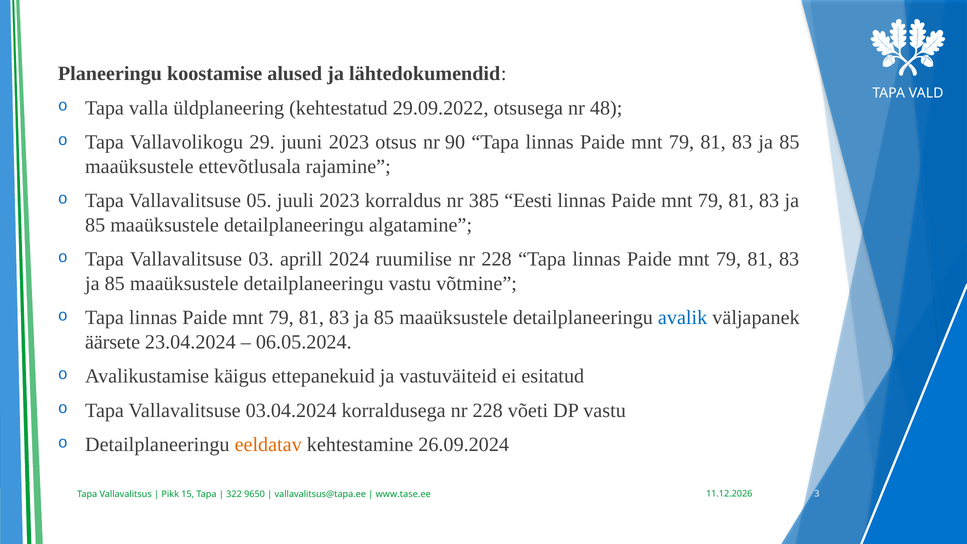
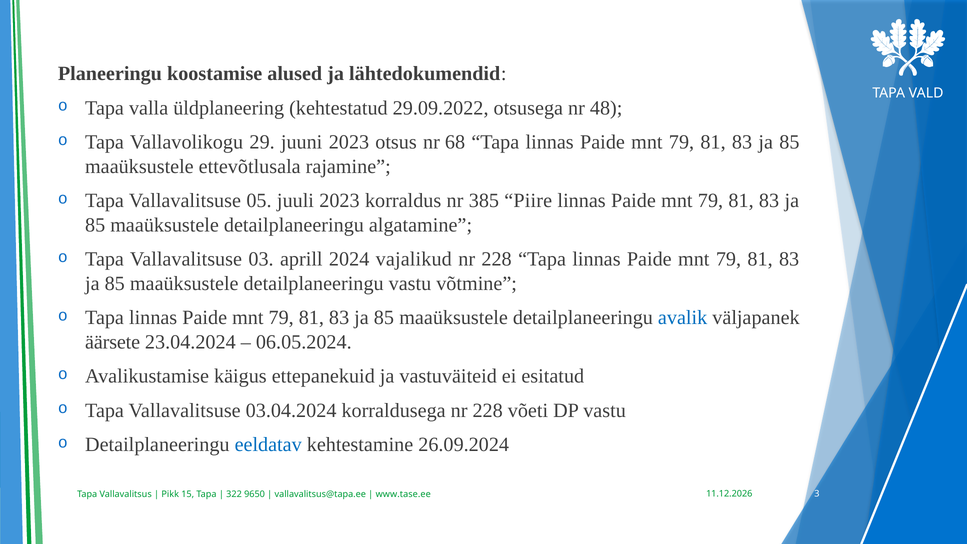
90: 90 -> 68
Eesti: Eesti -> Piire
ruumilise: ruumilise -> vajalikud
eeldatav colour: orange -> blue
